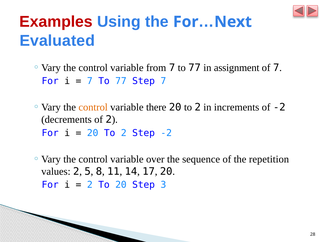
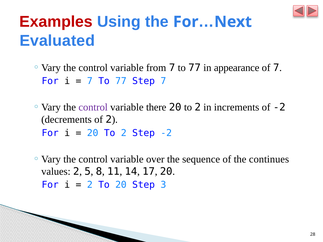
assignment: assignment -> appearance
control at (93, 107) colour: orange -> purple
repetition: repetition -> continues
